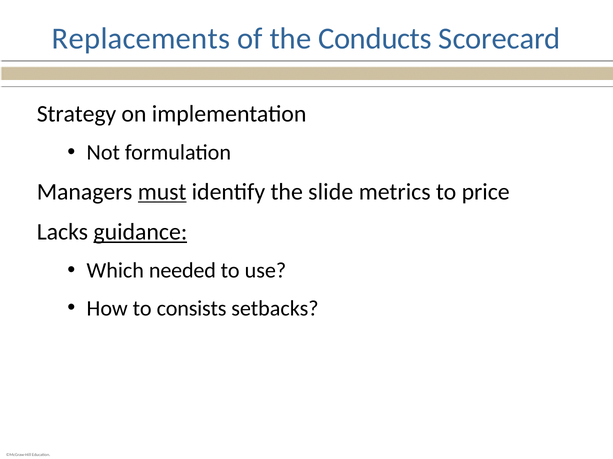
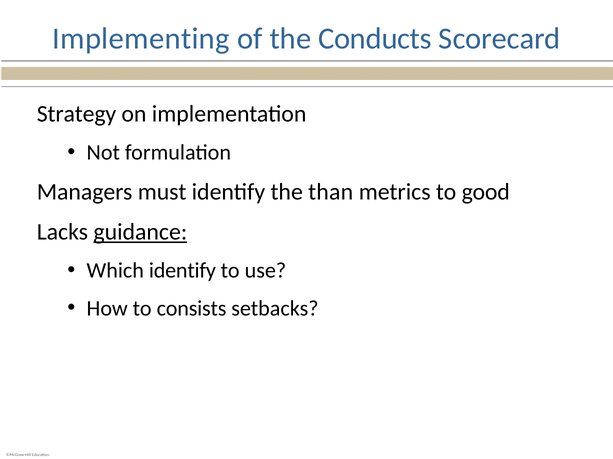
Replacements: Replacements -> Implementing
must underline: present -> none
slide: slide -> than
price: price -> good
Which needed: needed -> identify
